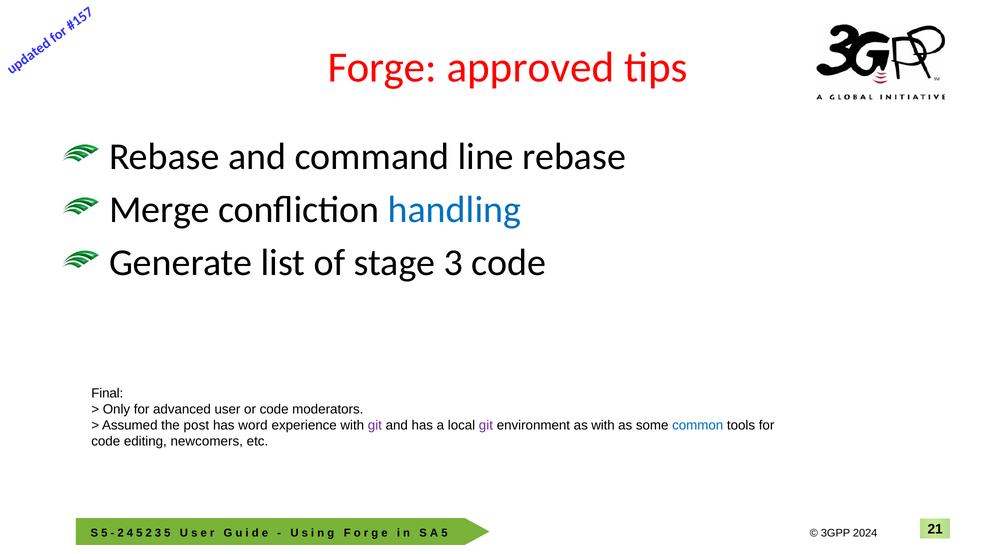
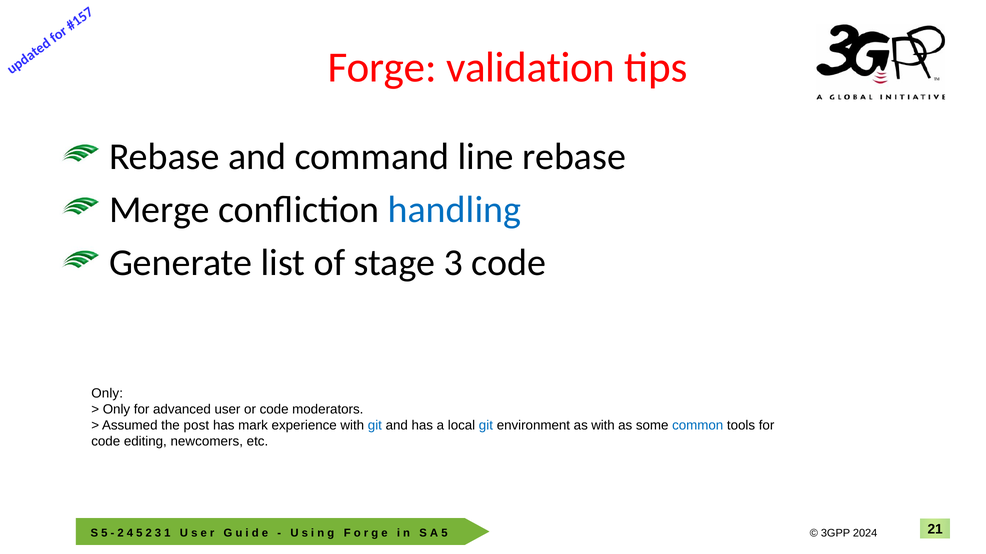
approved: approved -> validation
Final at (107, 394): Final -> Only
word: word -> mark
git at (375, 426) colour: purple -> blue
git at (486, 426) colour: purple -> blue
3 5: 5 -> 1
